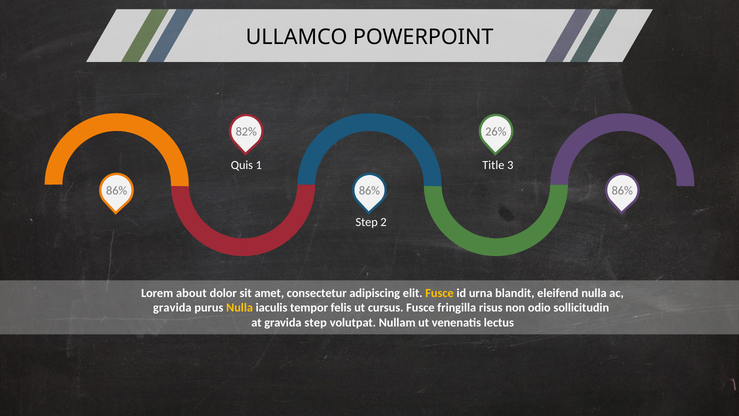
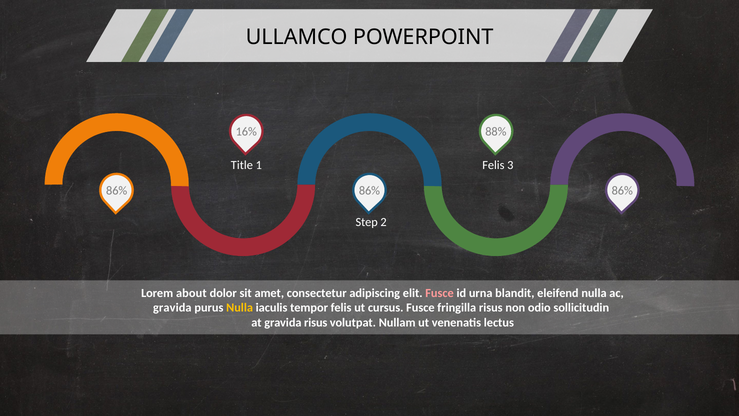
82%: 82% -> 16%
26%: 26% -> 88%
Quis: Quis -> Title
1 Title: Title -> Felis
Fusce at (440, 293) colour: yellow -> pink
gravida step: step -> risus
